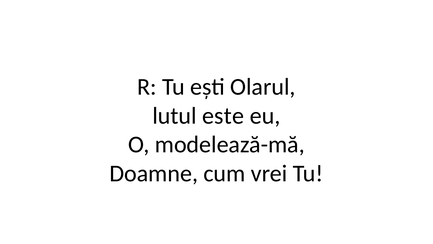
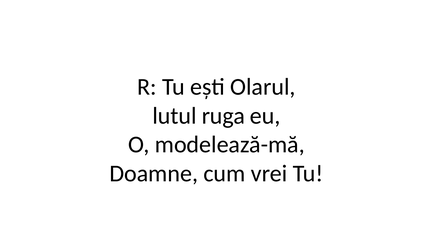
este: este -> ruga
